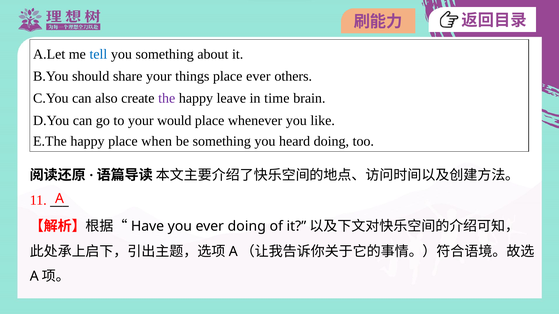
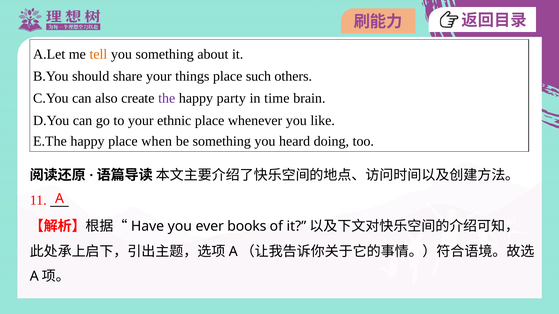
tell colour: blue -> orange
place ever: ever -> such
leave: leave -> party
would: would -> ethnic
ever doing: doing -> books
